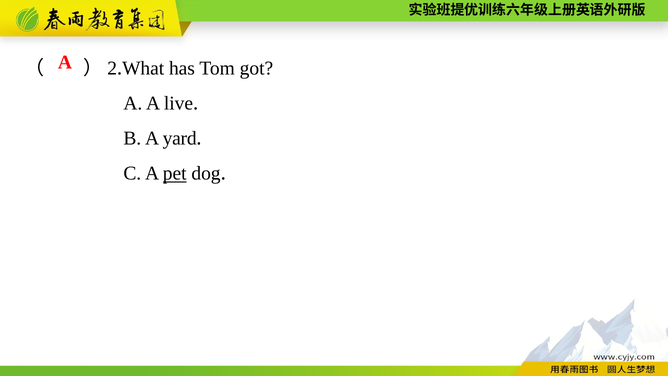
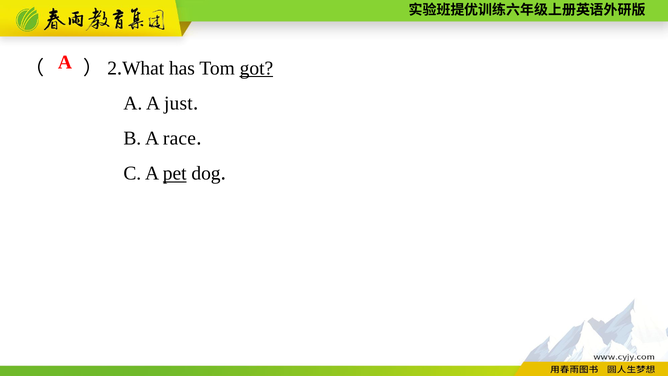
got underline: none -> present
live: live -> just
yard: yard -> race
